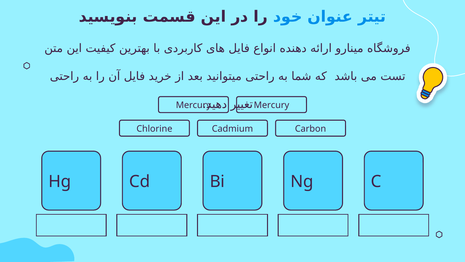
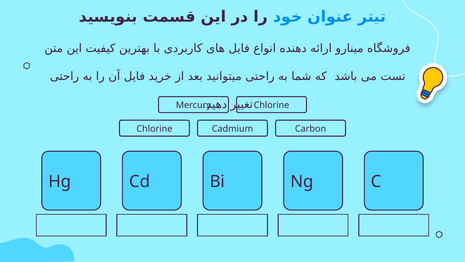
Mercury Mercury: Mercury -> Chlorine
